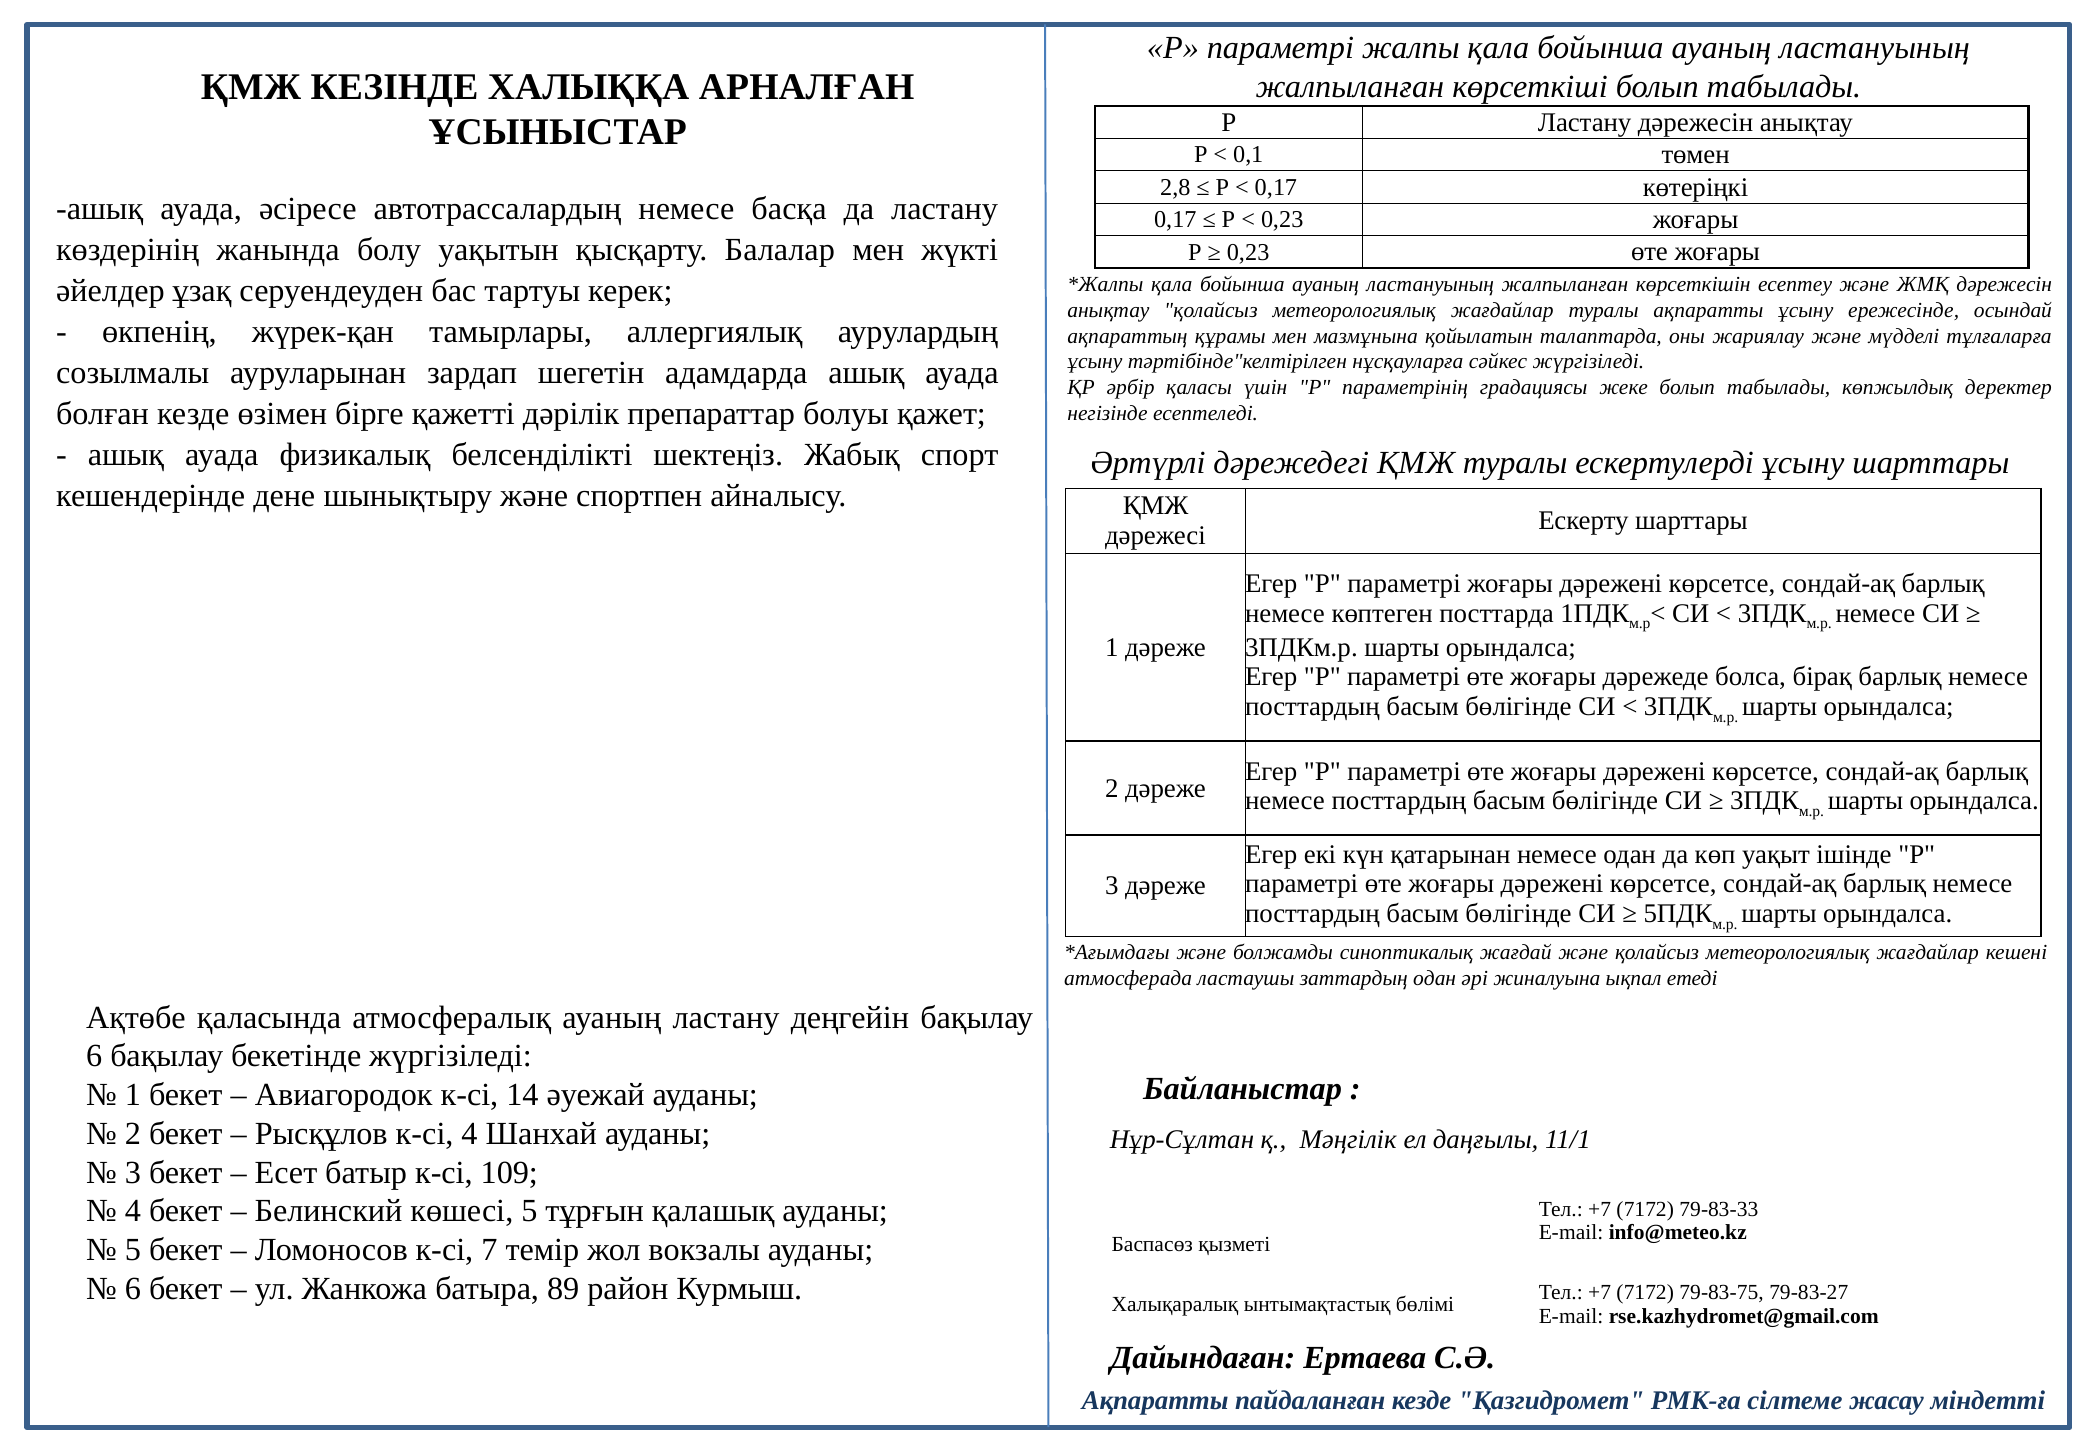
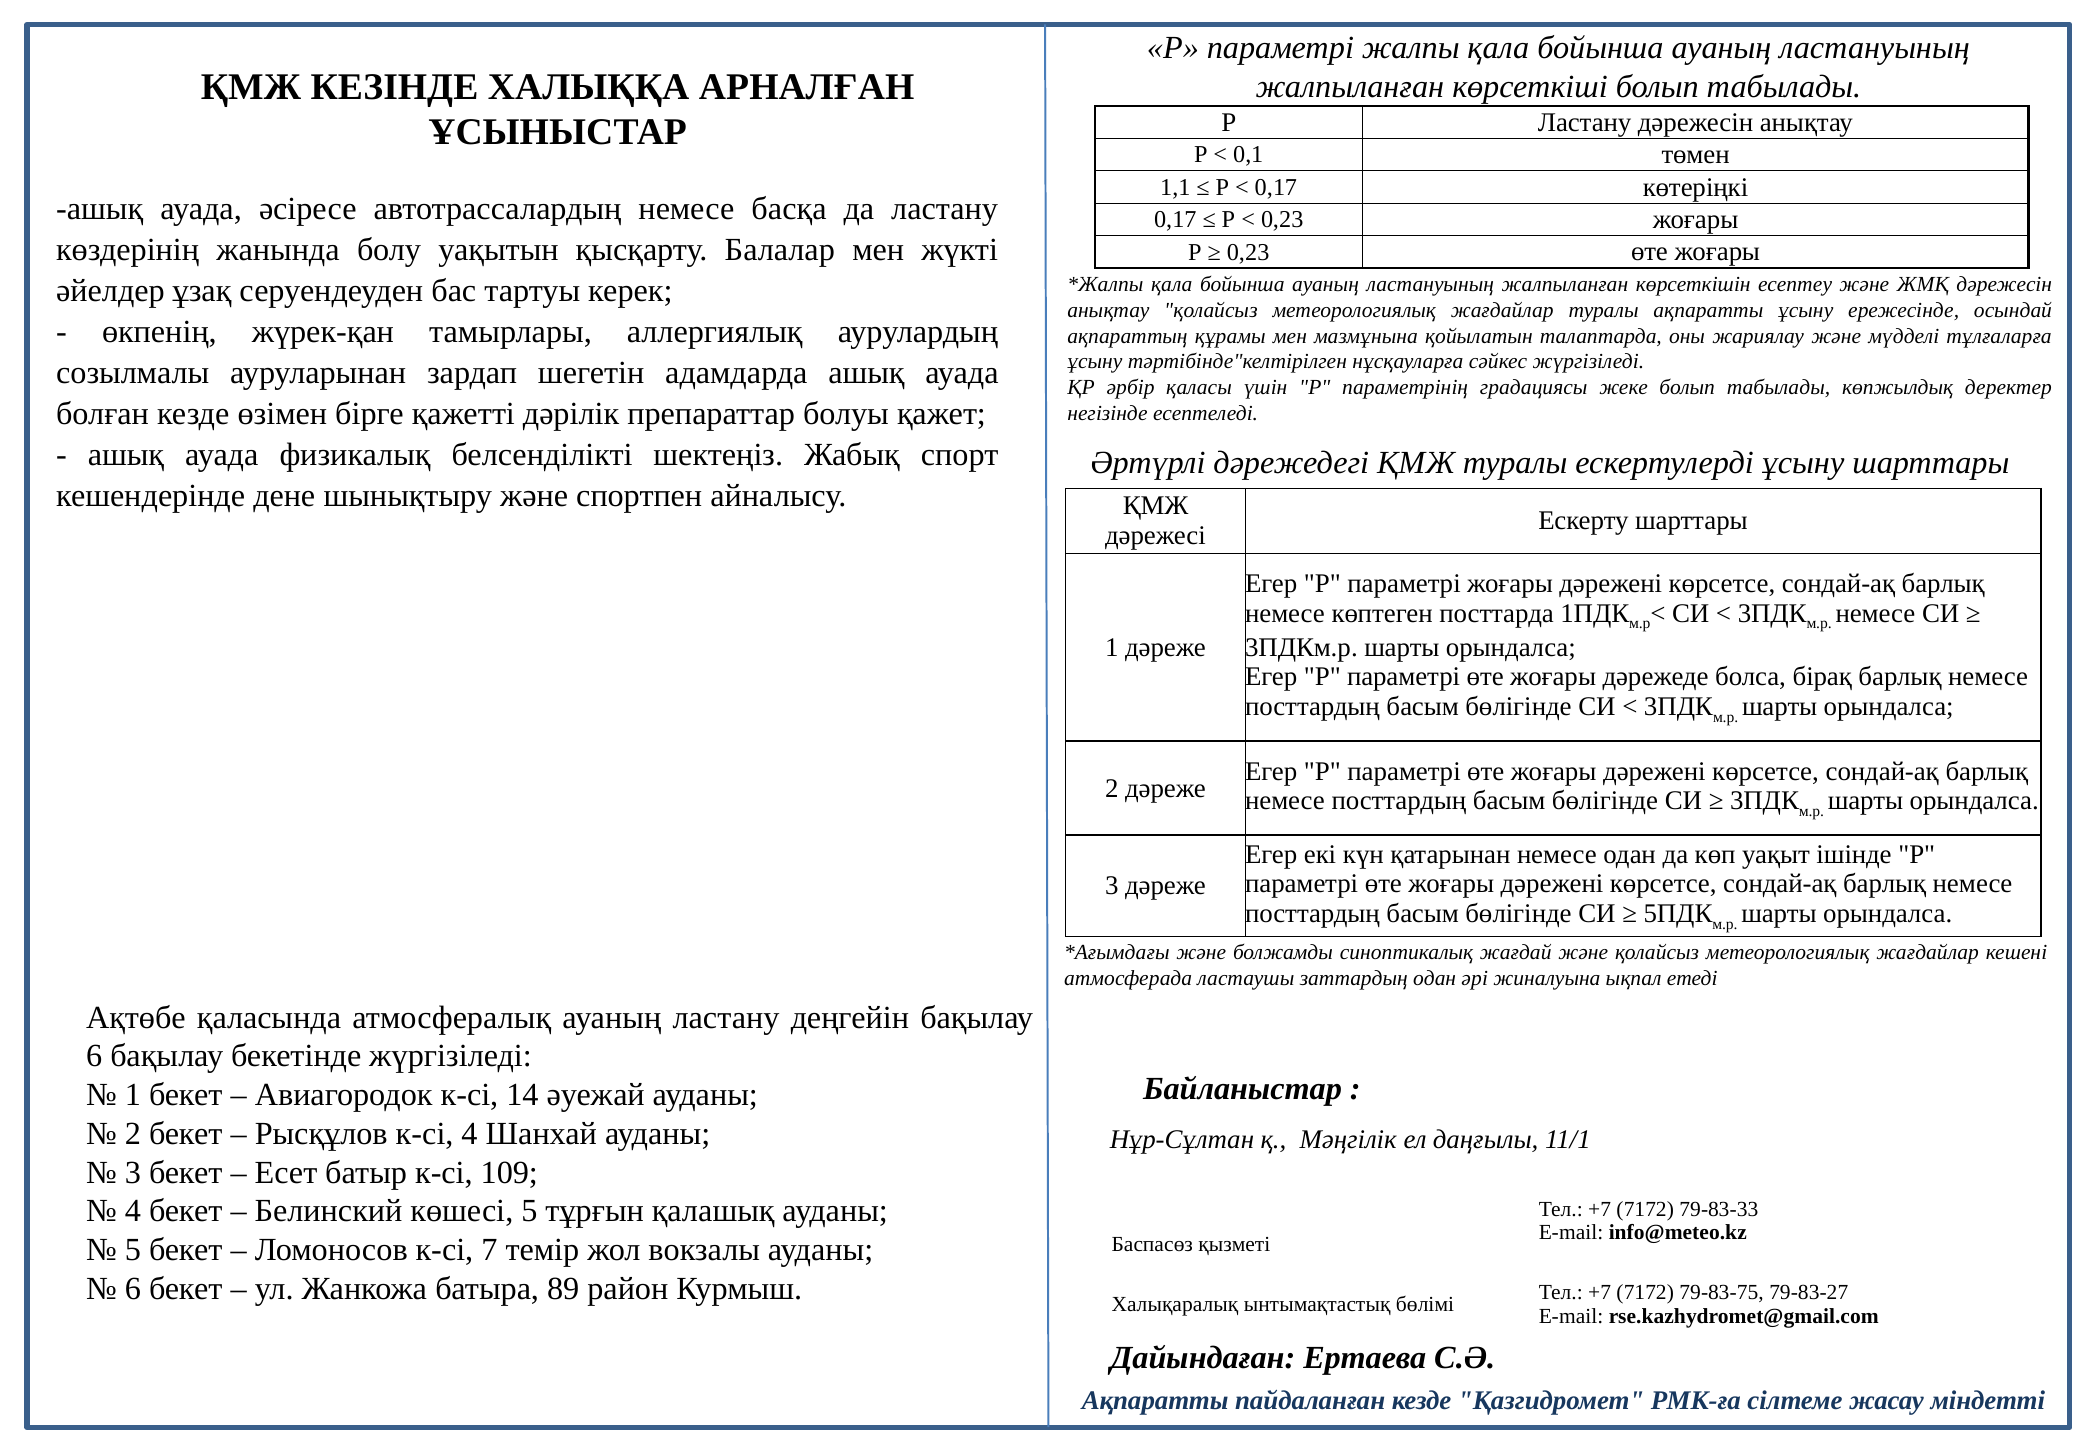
2,8: 2,8 -> 1,1
